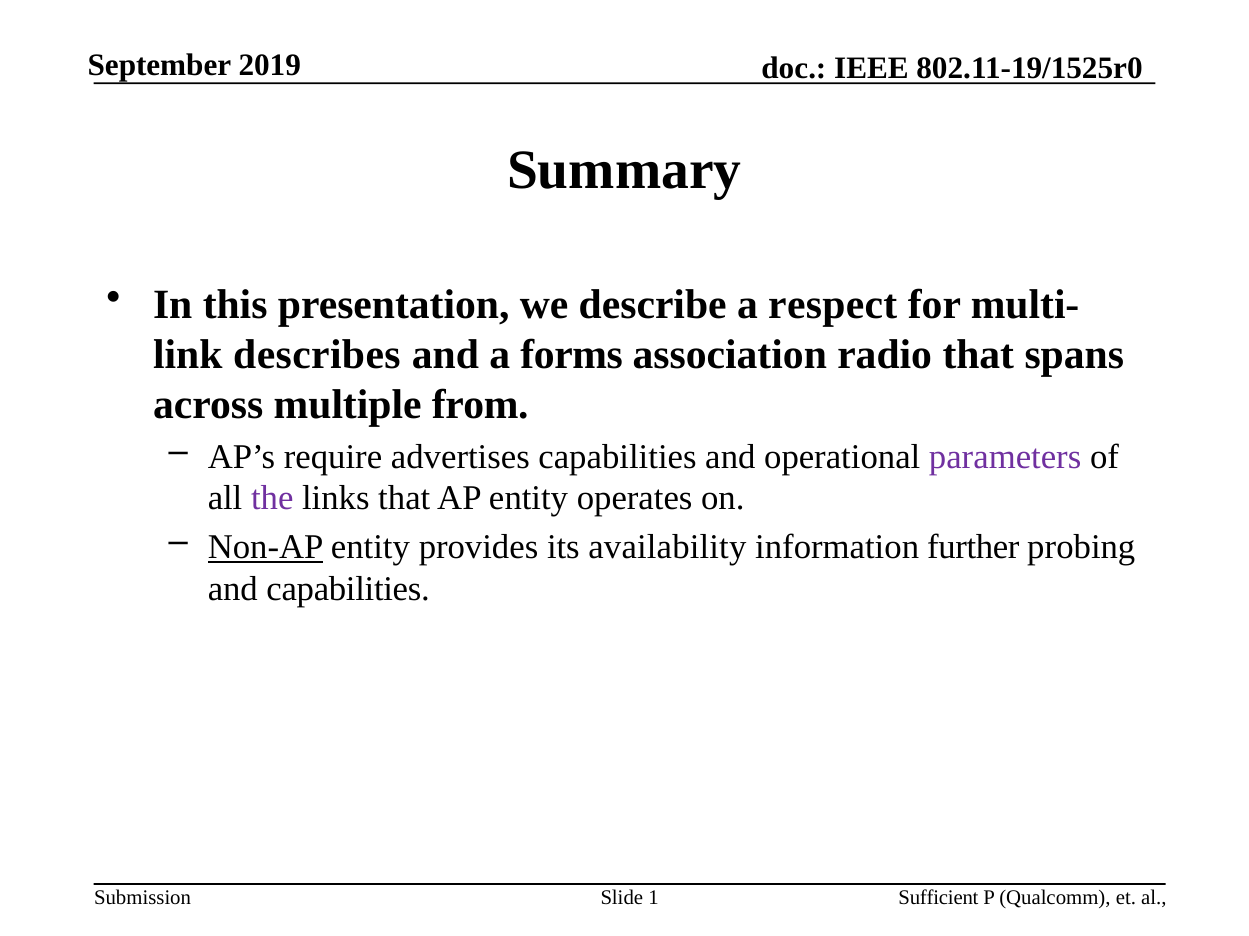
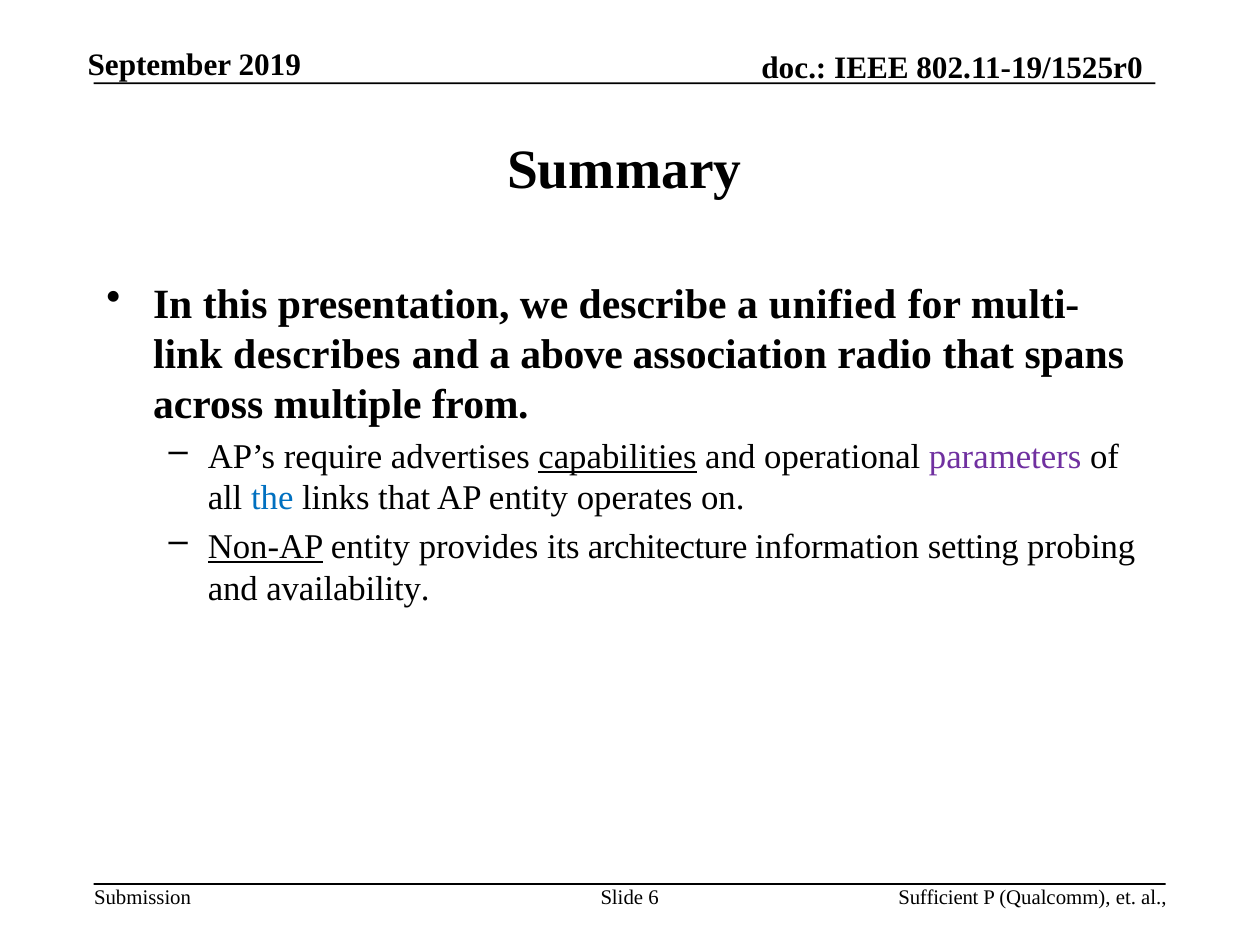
respect: respect -> unified
forms: forms -> above
capabilities at (617, 457) underline: none -> present
the colour: purple -> blue
availability: availability -> architecture
further: further -> setting
and capabilities: capabilities -> availability
1: 1 -> 6
